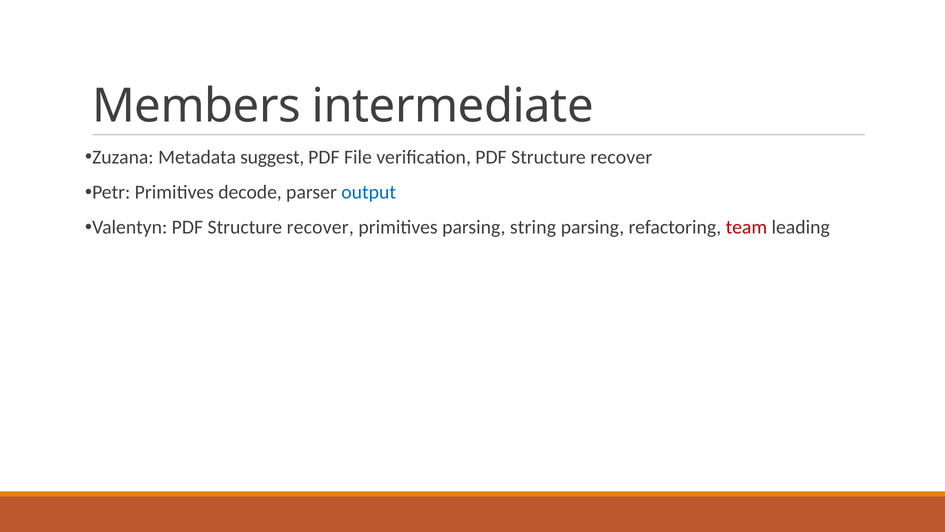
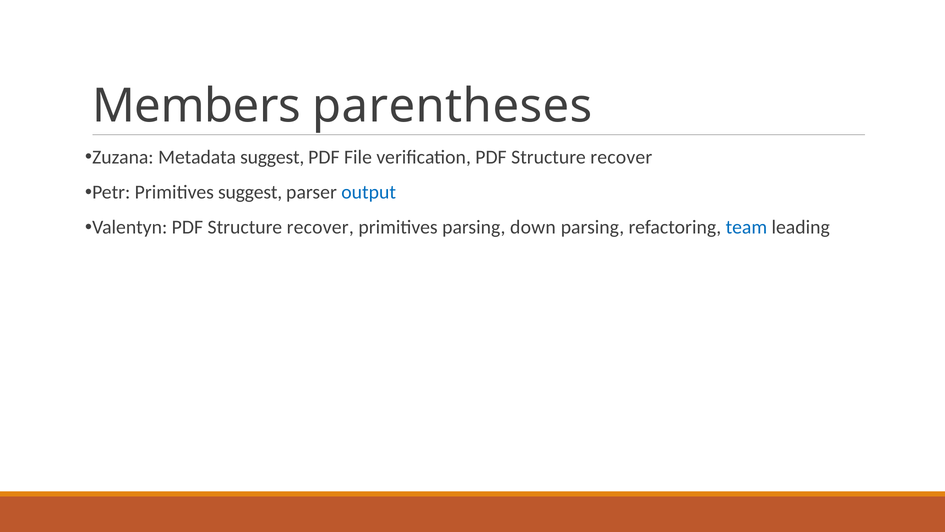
intermediate: intermediate -> parentheses
Primitives decode: decode -> suggest
string: string -> down
team colour: red -> blue
